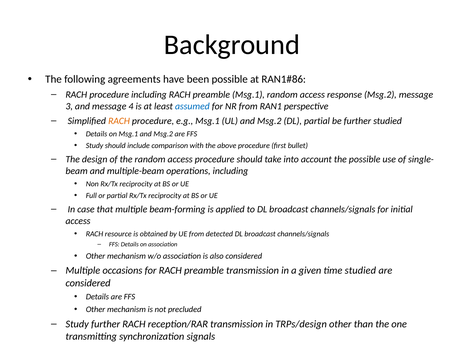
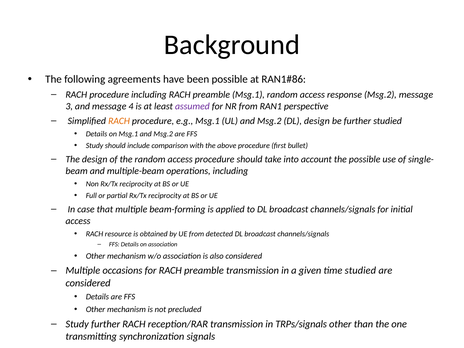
assumed colour: blue -> purple
DL partial: partial -> design
TRPs/design: TRPs/design -> TRPs/signals
